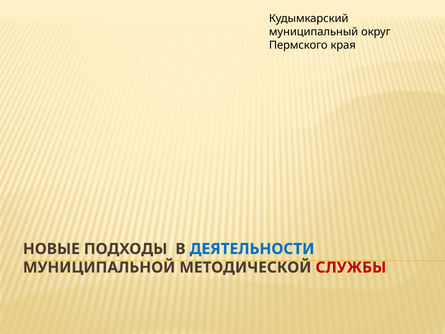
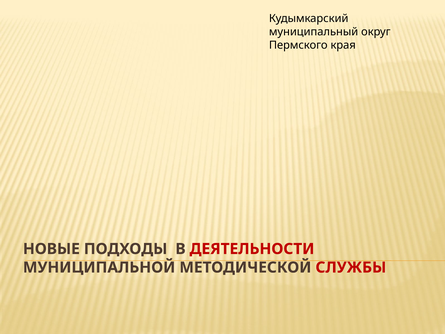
ДЕЯТЕЛЬНОСТИ colour: blue -> red
